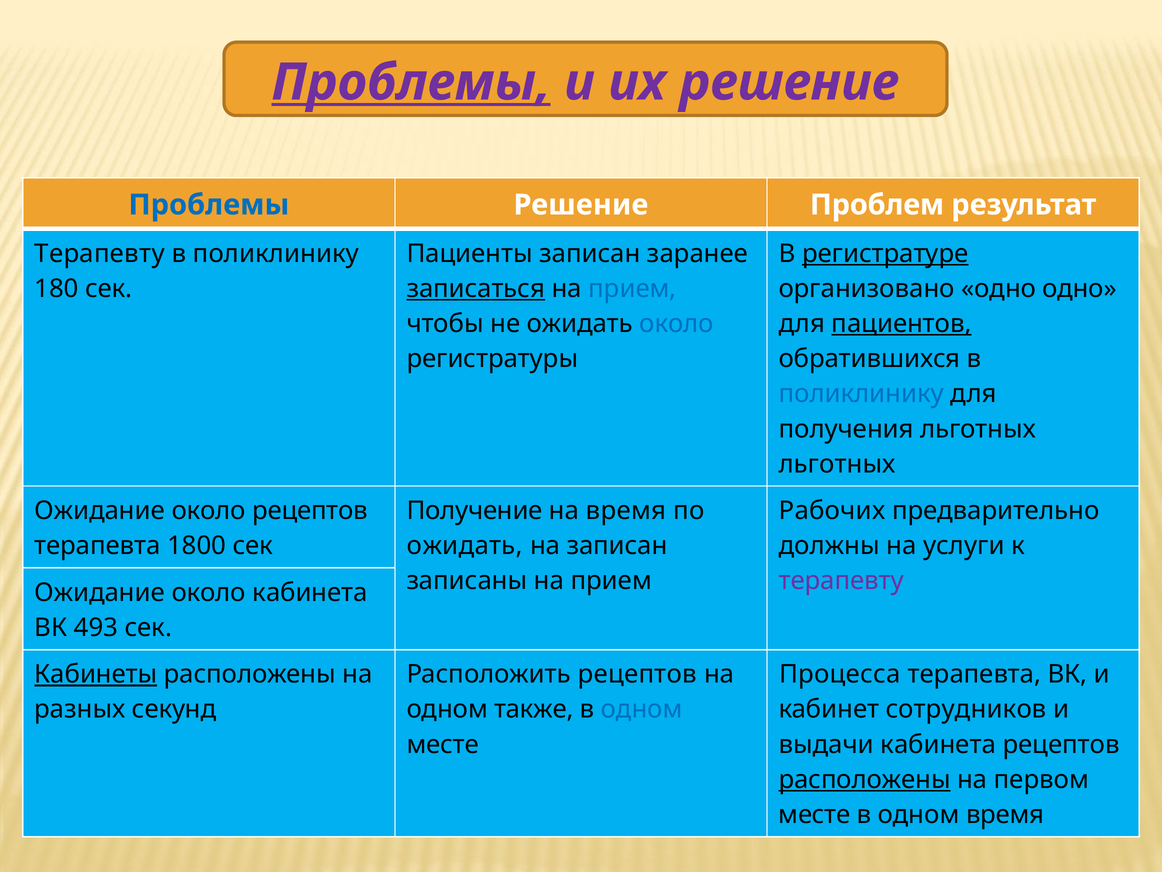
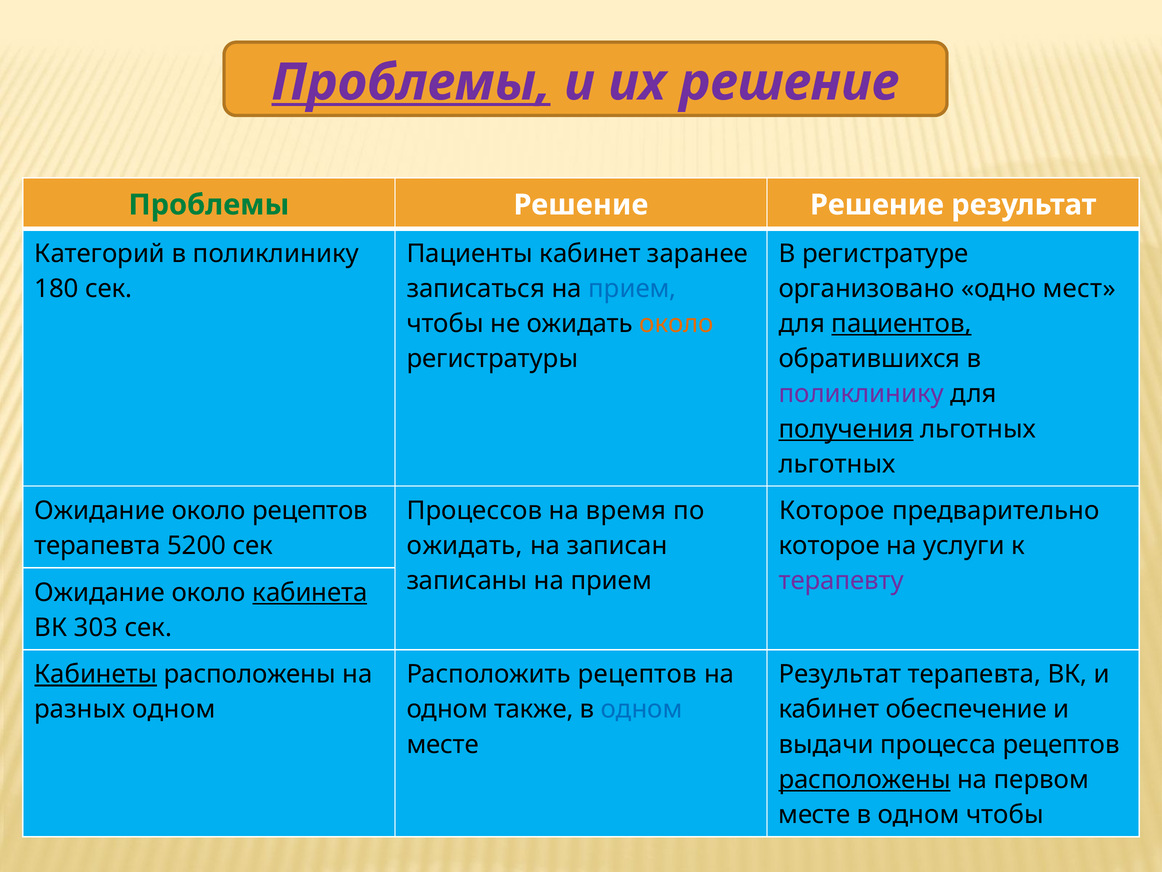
Проблемы at (209, 205) colour: blue -> green
Решение Проблем: Проблем -> Решение
Терапевту at (100, 254): Терапевту -> Категорий
Пациенты записан: записан -> кабинет
регистратуре underline: present -> none
записаться underline: present -> none
одно одно: одно -> мест
около at (677, 324) colour: blue -> orange
поликлинику at (861, 394) colour: blue -> purple
получения underline: none -> present
Получение: Получение -> Процессов
Рабочих at (832, 510): Рабочих -> Которое
1800: 1800 -> 5200
должны at (829, 546): должны -> которое
кабинета at (310, 592) underline: none -> present
493: 493 -> 303
Процесса at (840, 674): Процесса -> Результат
разных секунд: секунд -> одном
сотрудников: сотрудников -> обеспечение
выдачи кабинета: кабинета -> процесса
одном время: время -> чтобы
